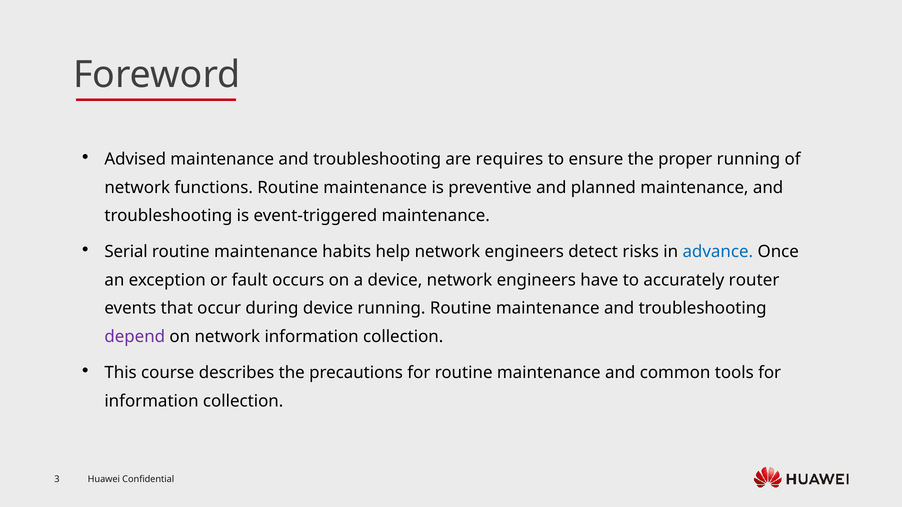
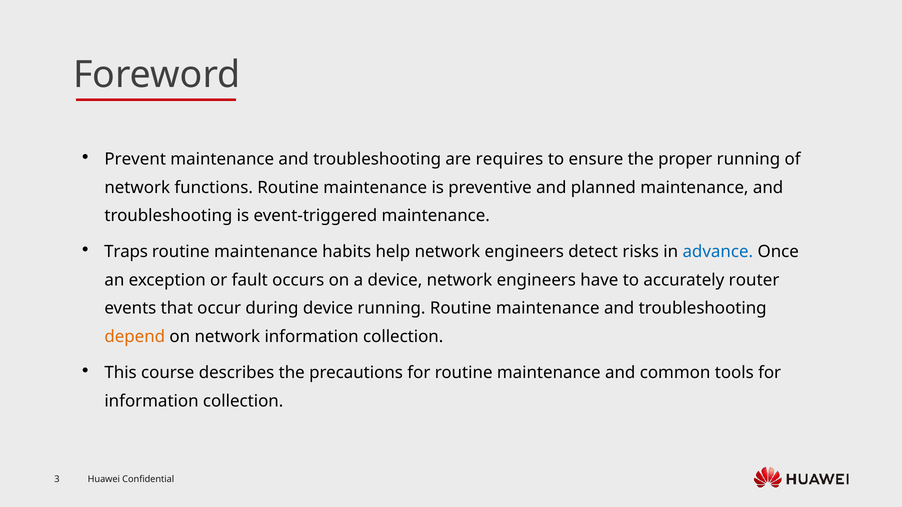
Advised: Advised -> Prevent
Serial: Serial -> Traps
depend colour: purple -> orange
